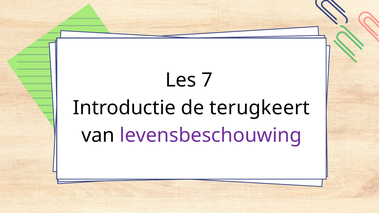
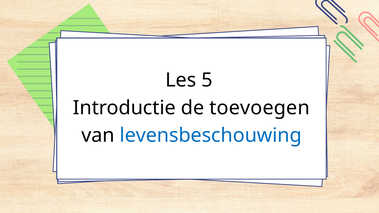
7: 7 -> 5
terugkeert: terugkeert -> toevoegen
levensbeschouwing colour: purple -> blue
